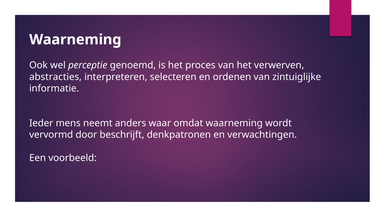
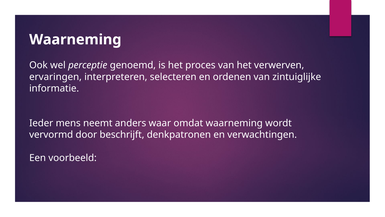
abstracties: abstracties -> ervaringen
